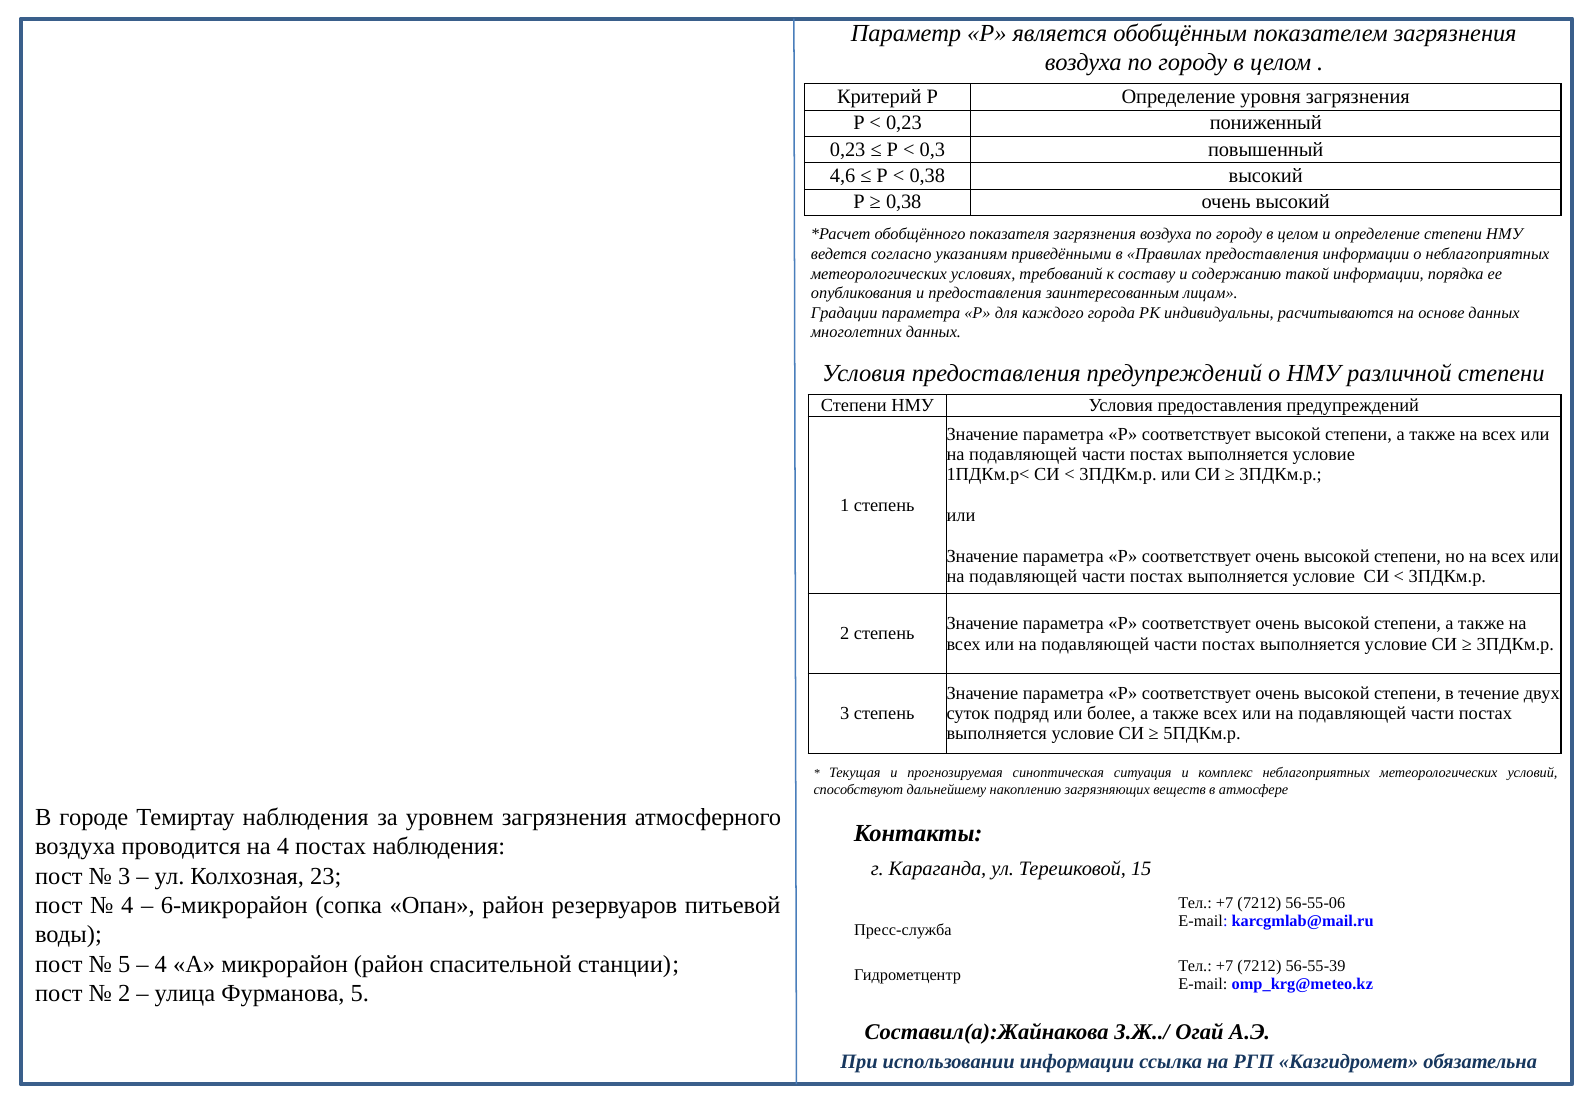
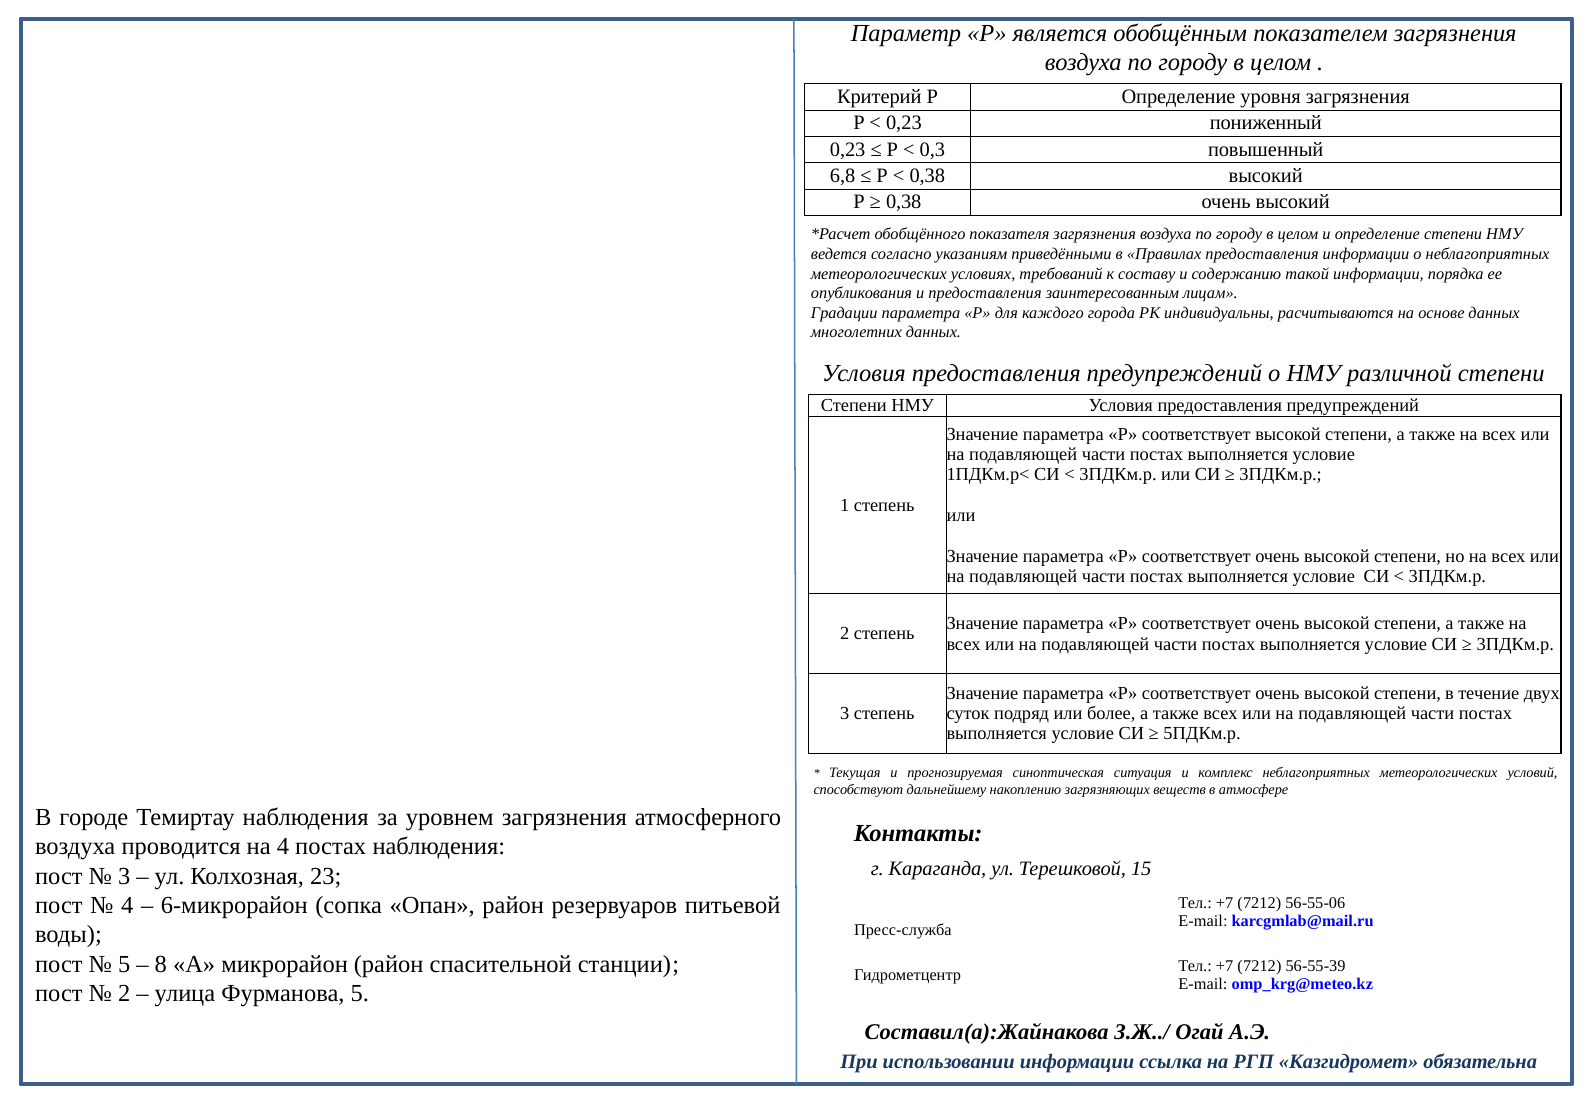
4,6: 4,6 -> 6,8
4 at (161, 964): 4 -> 8
